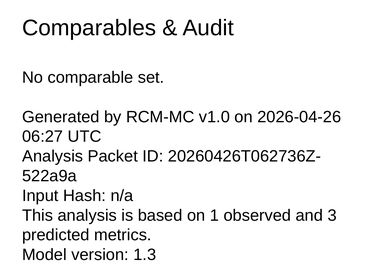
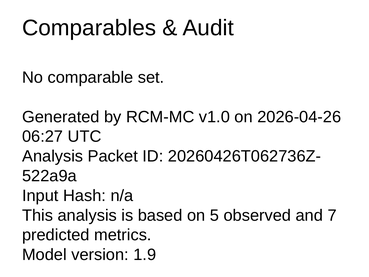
1: 1 -> 5
3: 3 -> 7
1.3: 1.3 -> 1.9
